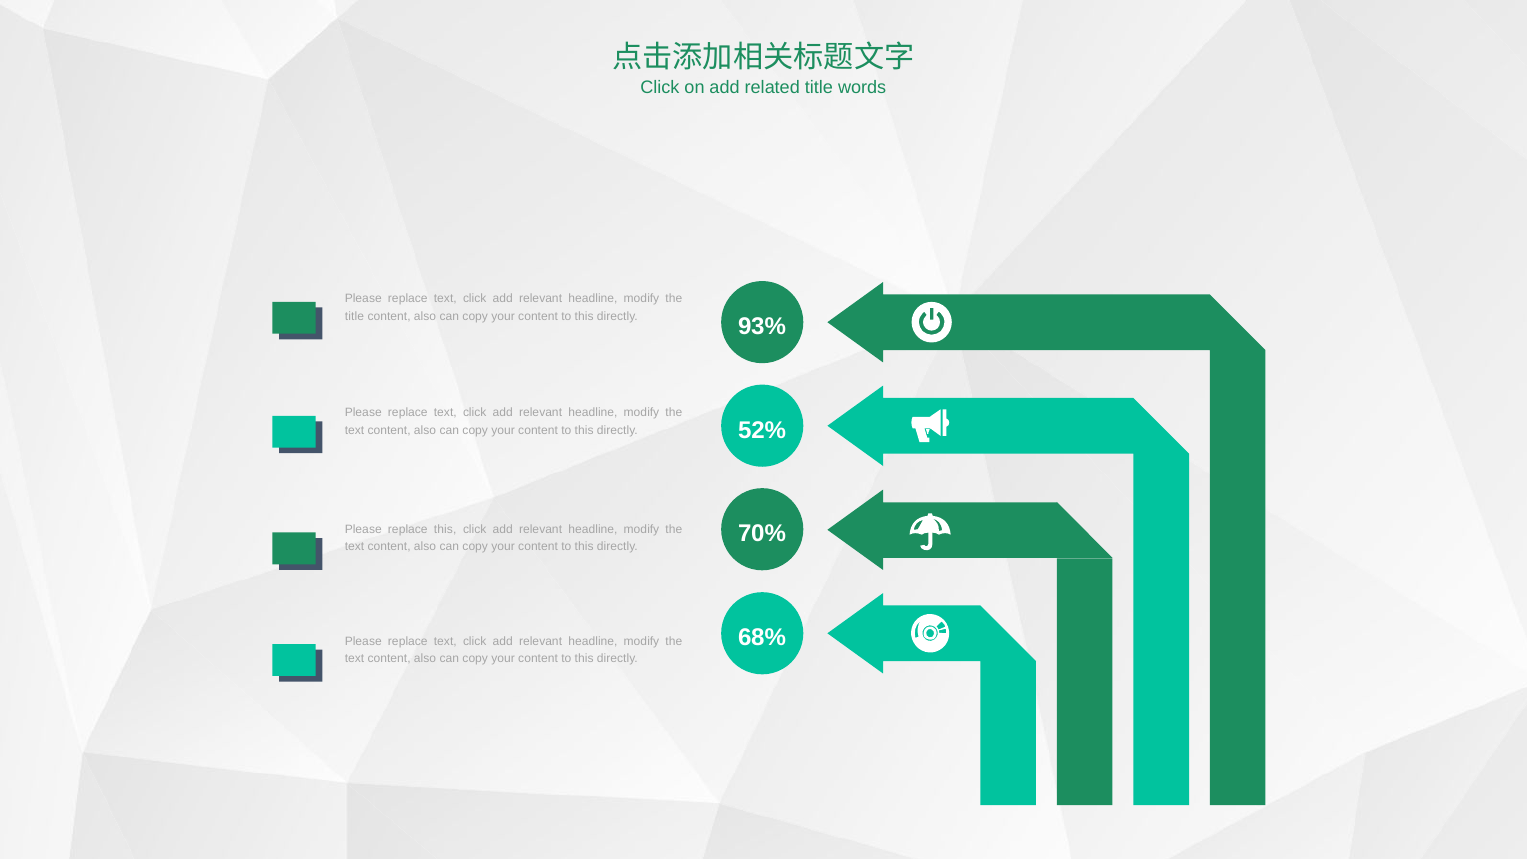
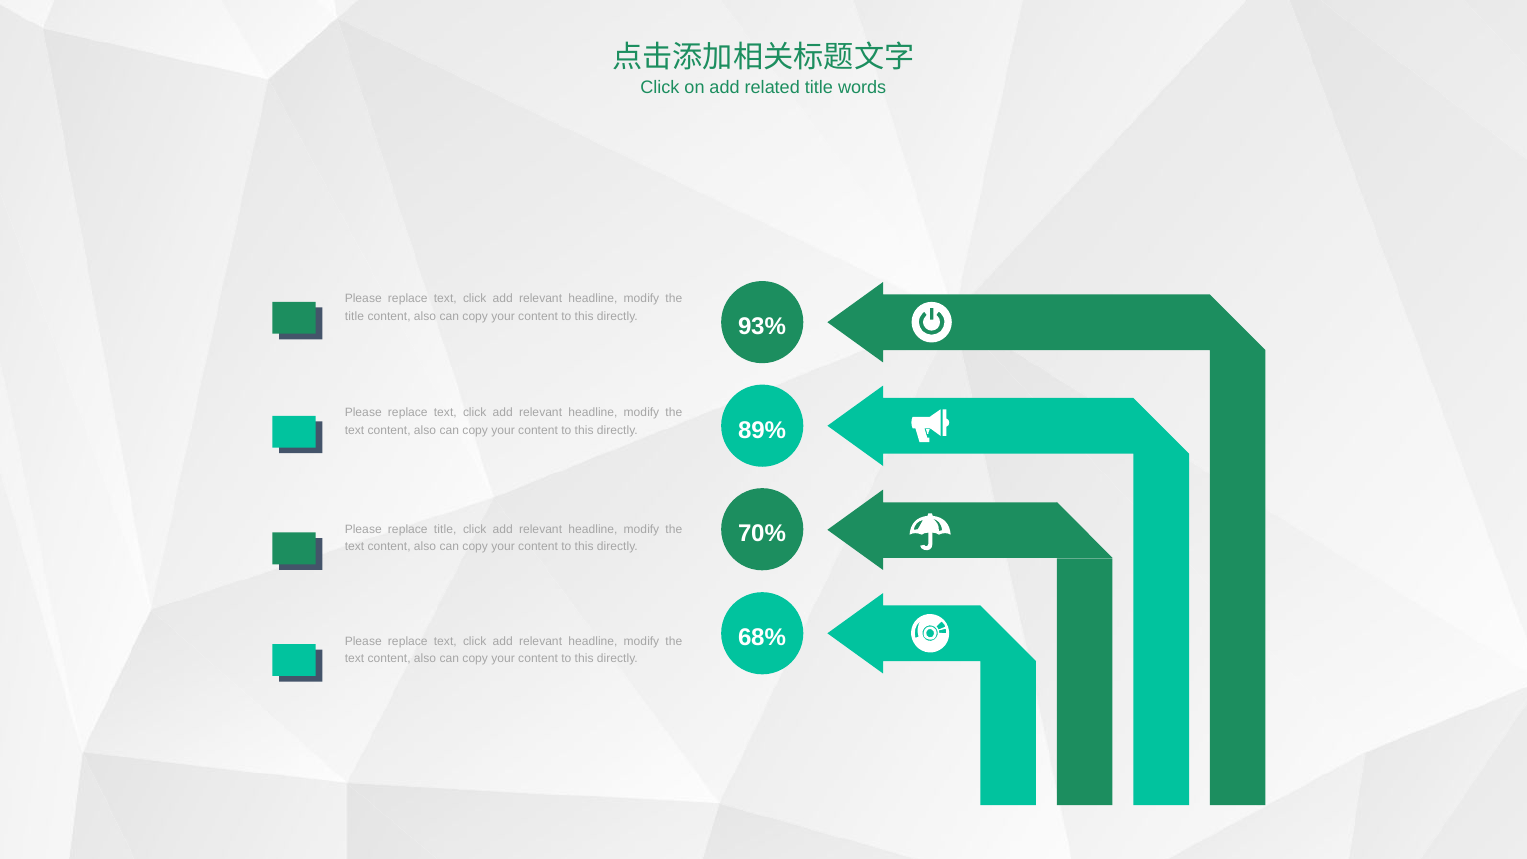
52%: 52% -> 89%
replace this: this -> title
